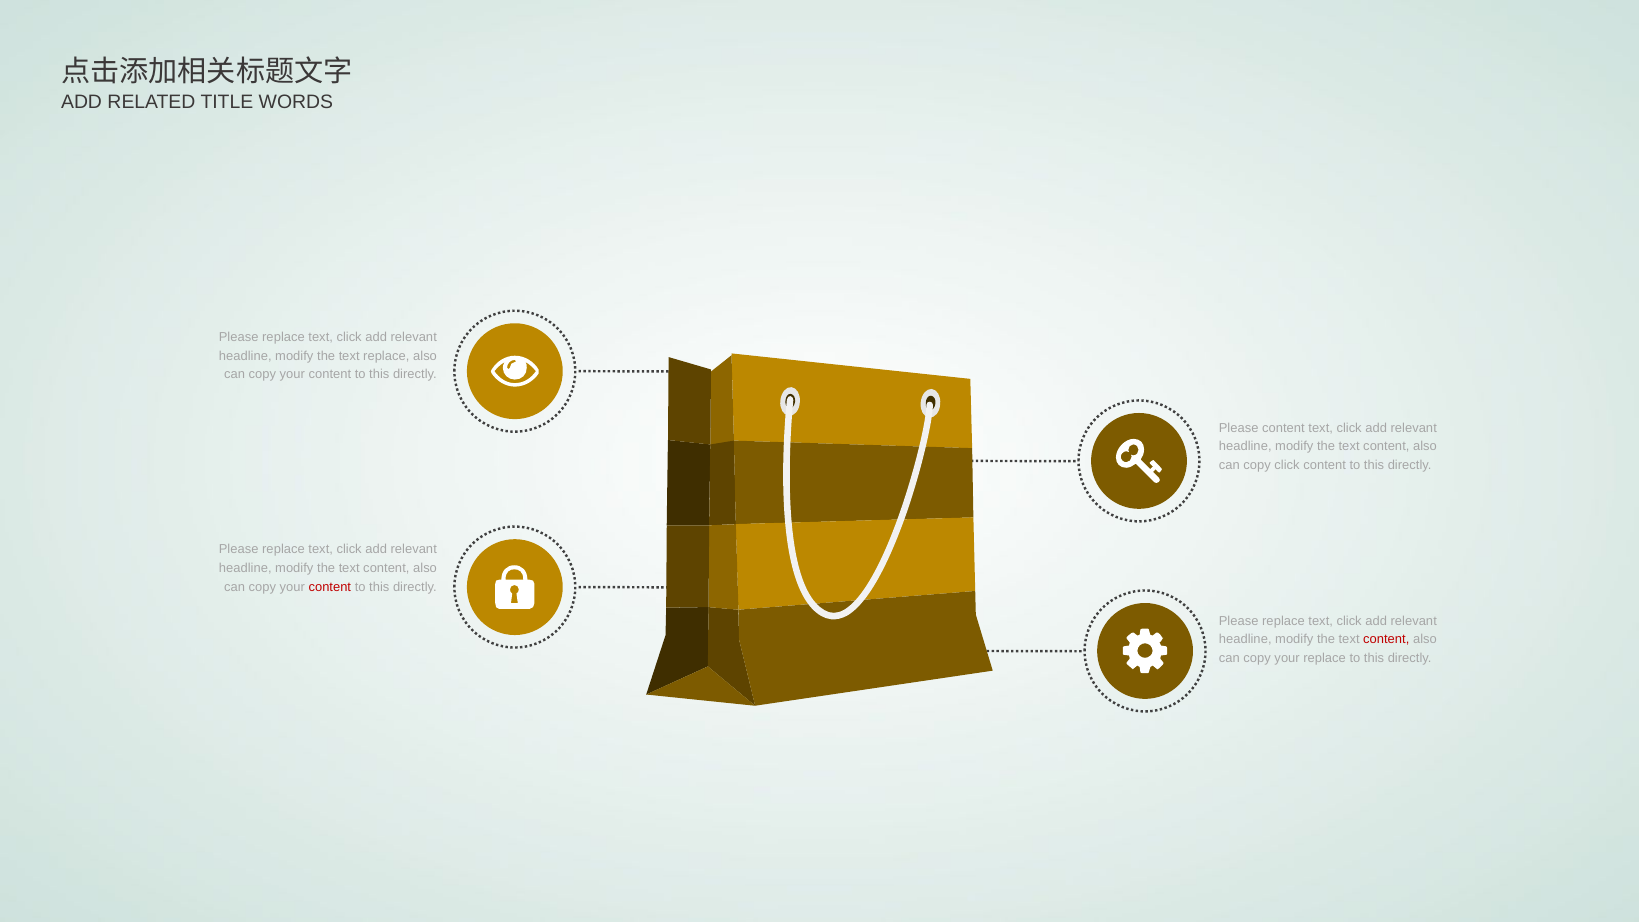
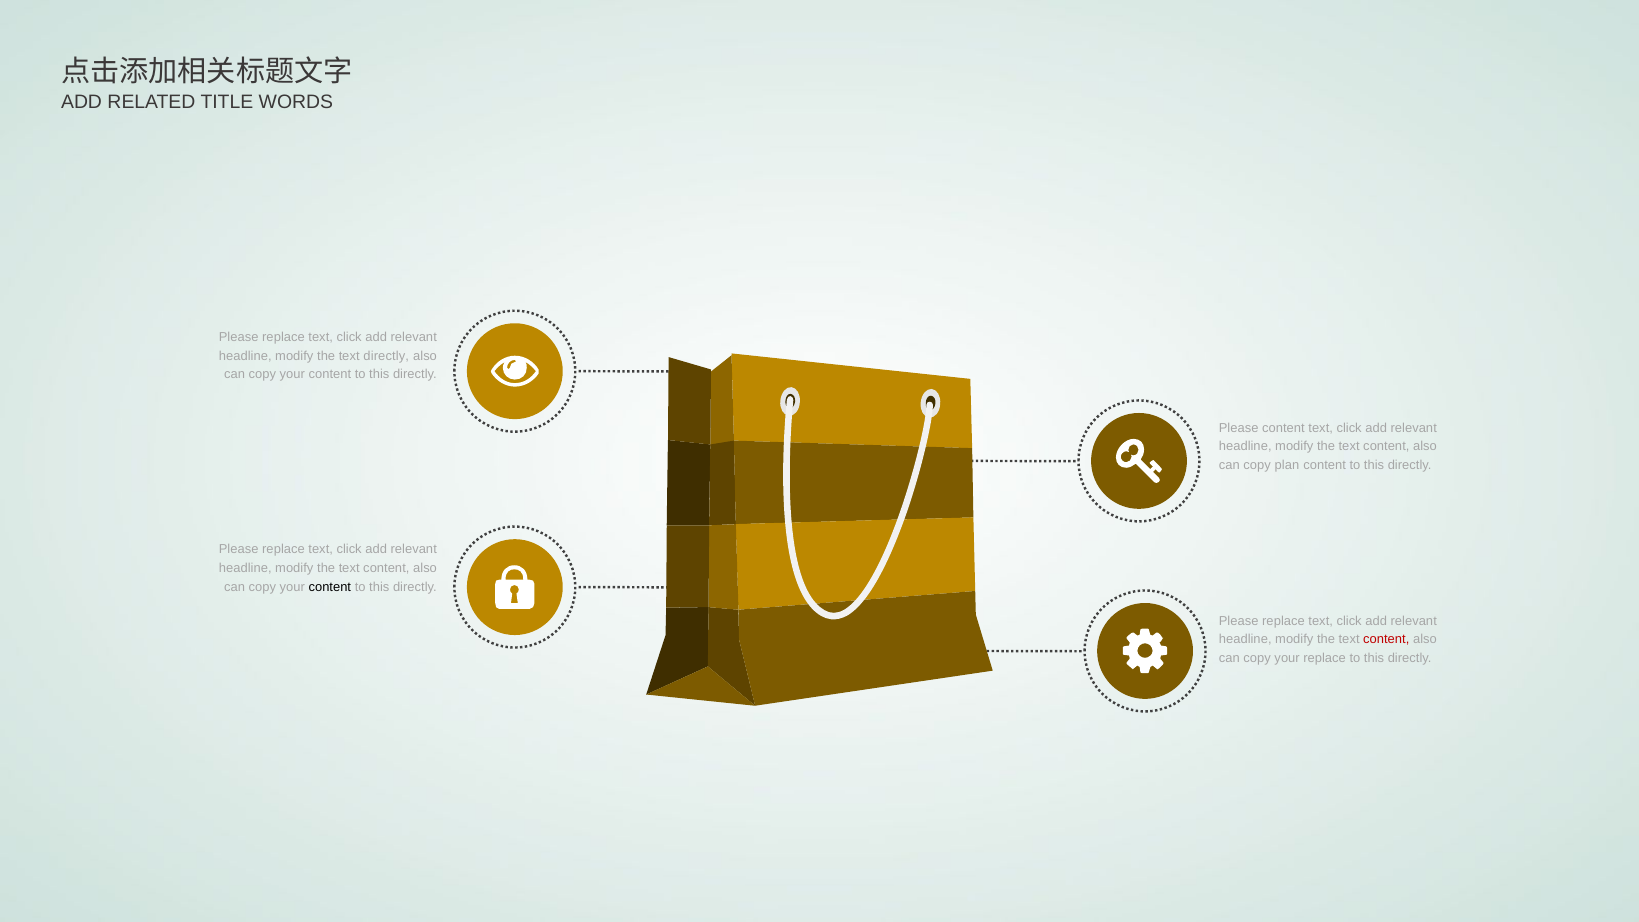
text replace: replace -> directly
copy click: click -> plan
content at (330, 587) colour: red -> black
